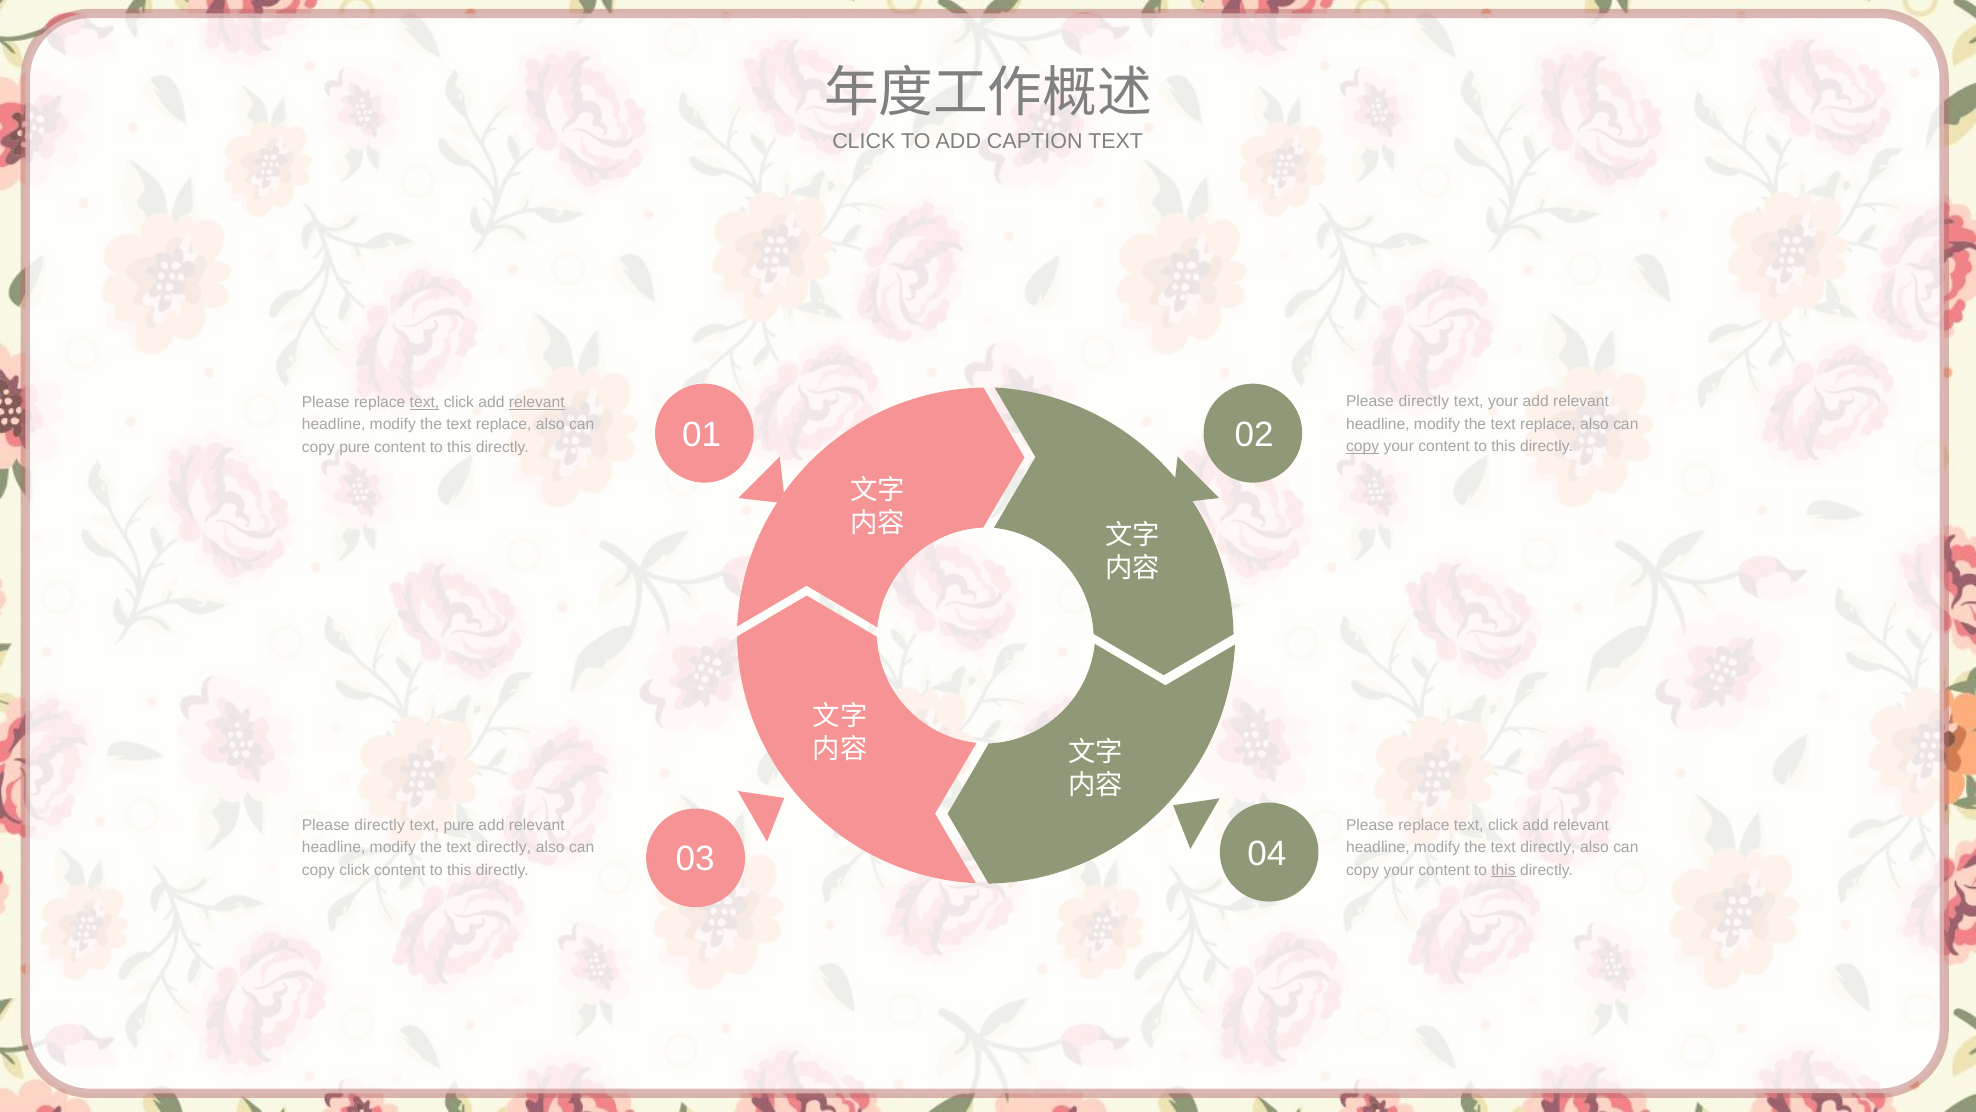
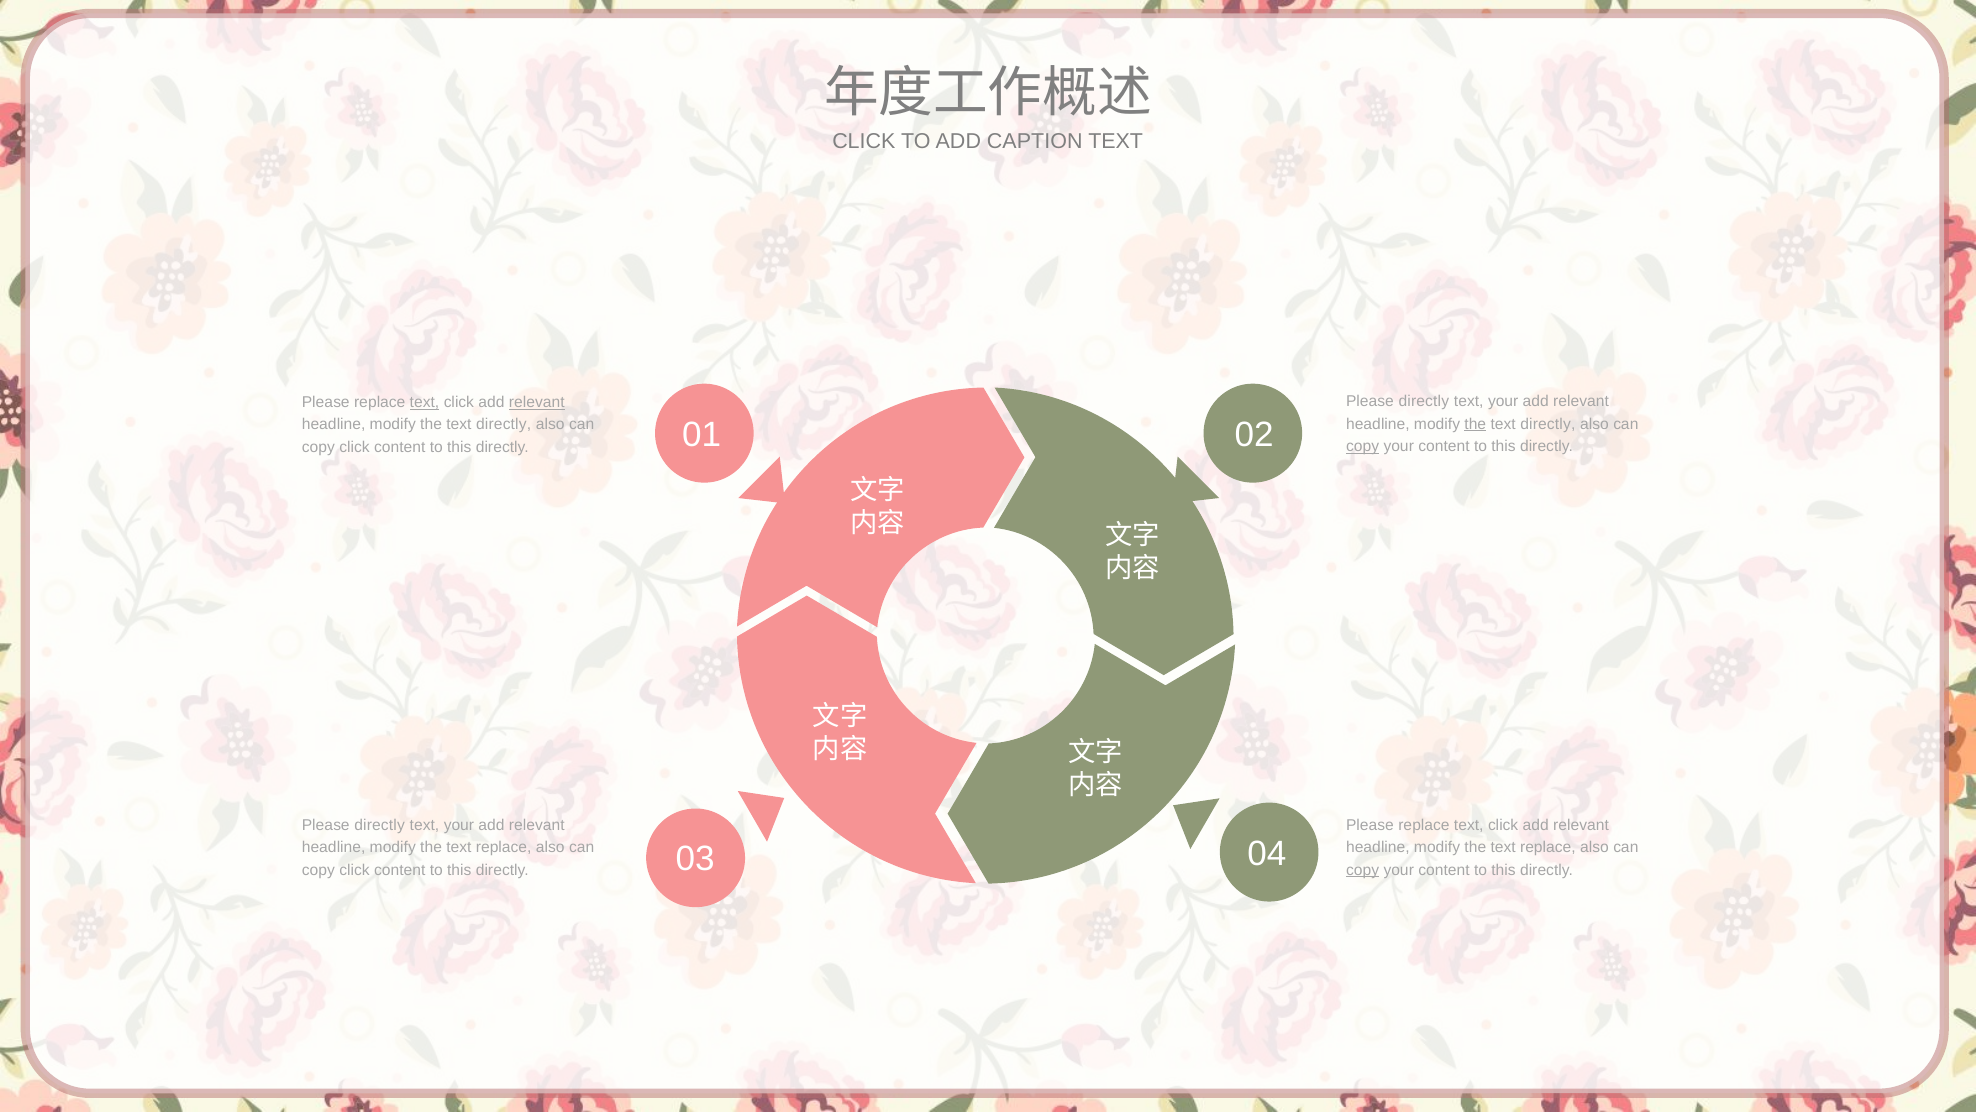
the at (1475, 424) underline: none -> present
replace at (1548, 424): replace -> directly
replace at (504, 424): replace -> directly
pure at (355, 447): pure -> click
pure at (459, 825): pure -> your
directly at (504, 847): directly -> replace
directly at (1548, 847): directly -> replace
copy at (1363, 870) underline: none -> present
this at (1503, 870) underline: present -> none
